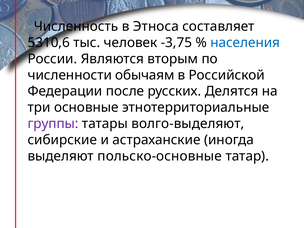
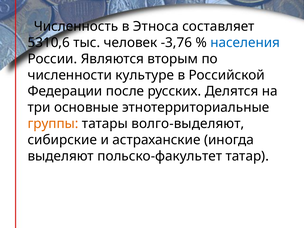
-3,75: -3,75 -> -3,76
обычаям: обычаям -> культуре
группы colour: purple -> orange
польско-основные: польско-основные -> польско-факультет
